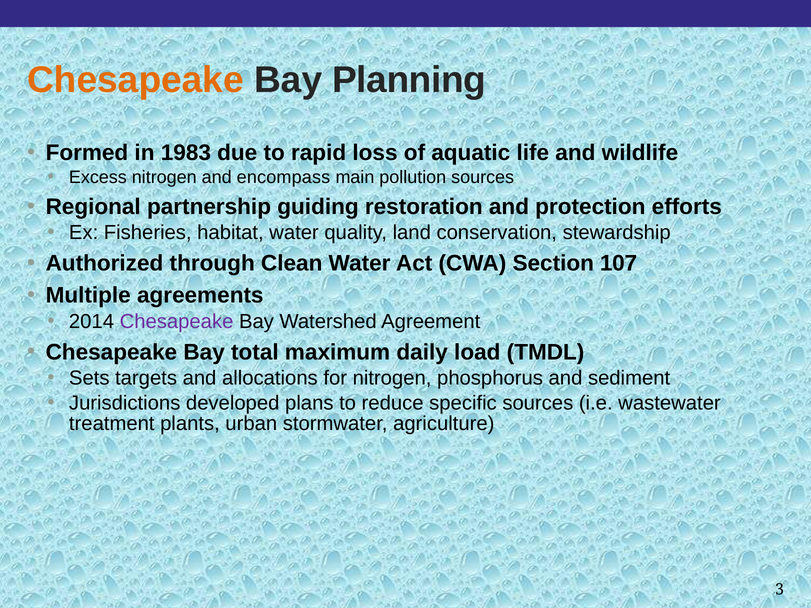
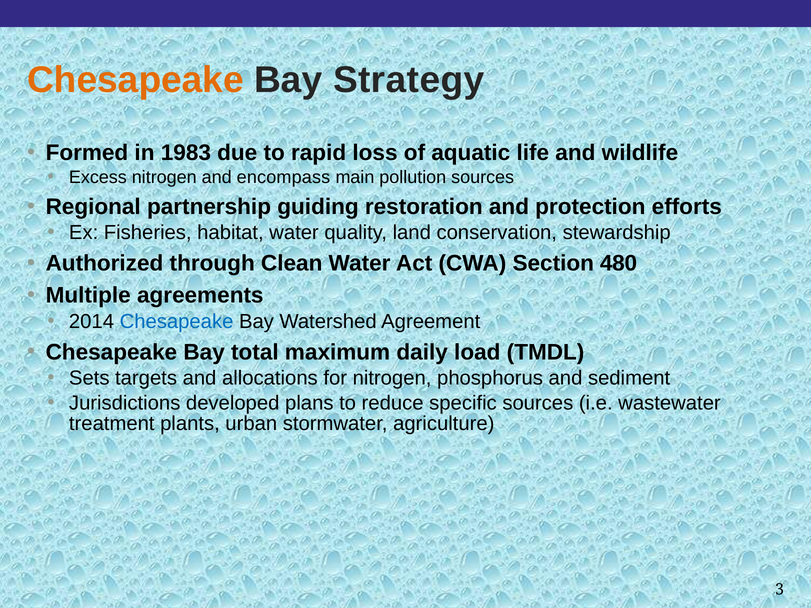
Planning: Planning -> Strategy
107: 107 -> 480
Chesapeake at (177, 322) colour: purple -> blue
